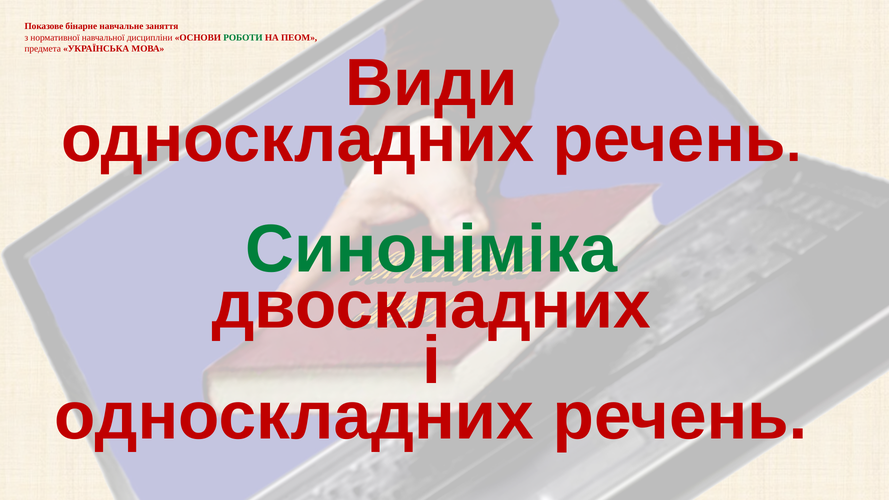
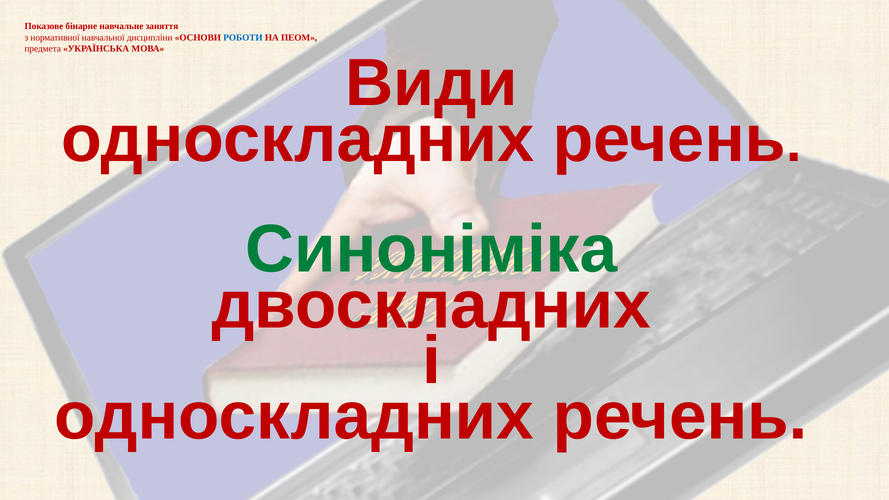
РОБОТИ colour: green -> blue
